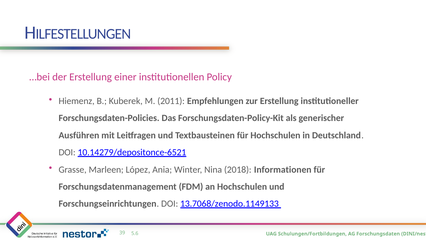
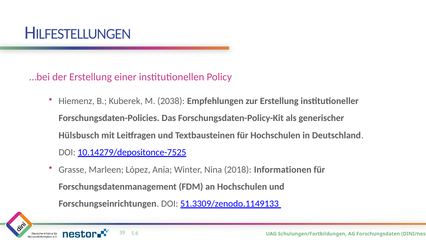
2011: 2011 -> 2038
Ausführen: Ausführen -> Hülsbusch
10.14279/depositonce-6521: 10.14279/depositonce-6521 -> 10.14279/depositonce-7525
13.7068/zenodo.1149133: 13.7068/zenodo.1149133 -> 51.3309/zenodo.1149133
